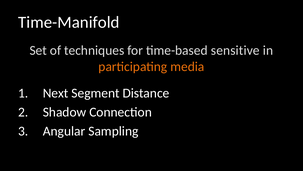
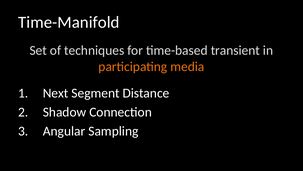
sensitive: sensitive -> transient
